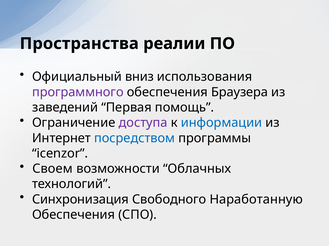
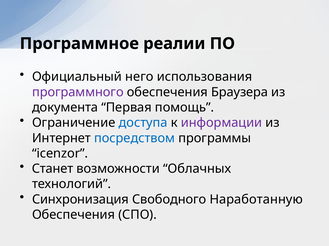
Пространства: Пространства -> Программное
вниз: вниз -> него
заведений: заведений -> документа
доступа colour: purple -> blue
информации colour: blue -> purple
Своем: Своем -> Станет
